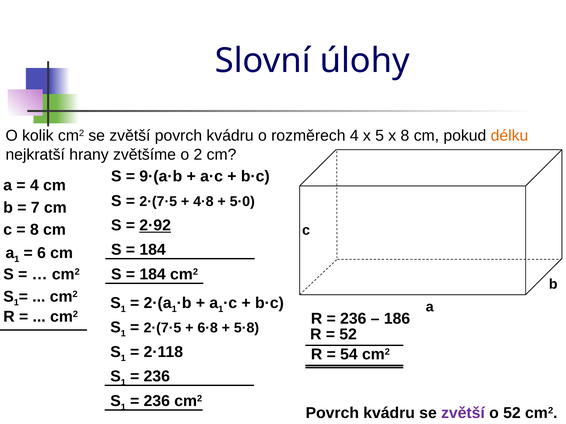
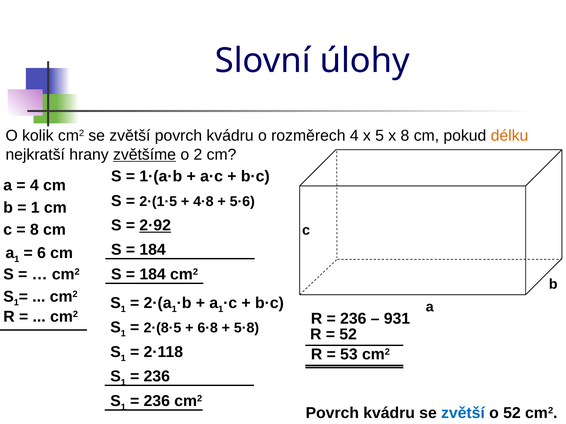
zvětšíme underline: none -> present
9·(a·b: 9·(a·b -> 1·(a·b
2·(7·5 at (158, 202): 2·(7·5 -> 2·(1·5
5·0: 5·0 -> 5·6
7 at (35, 208): 7 -> 1
186: 186 -> 931
2·(7·5 at (162, 328): 2·(7·5 -> 2·(8·5
54: 54 -> 53
zvětší at (463, 413) colour: purple -> blue
